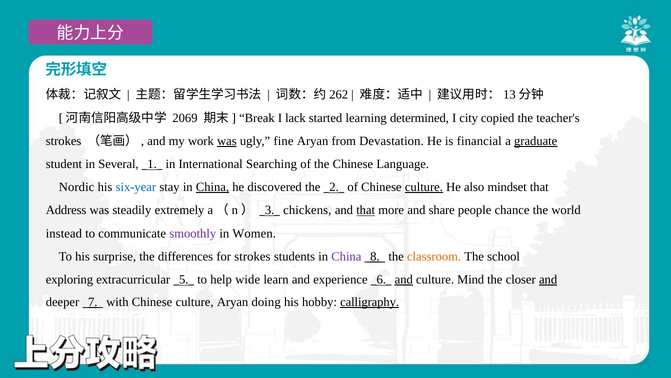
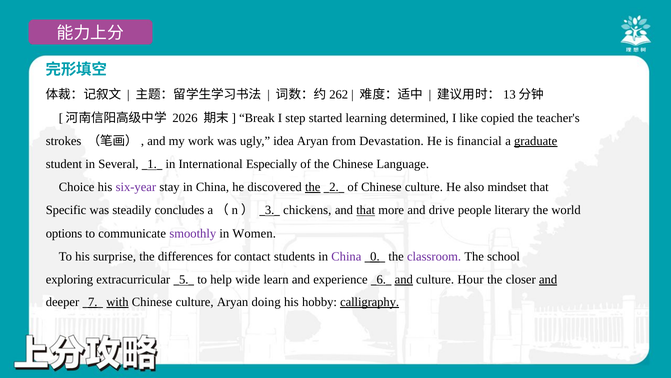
2069: 2069 -> 2026
lack: lack -> step
city: city -> like
was at (227, 141) underline: present -> none
fine: fine -> idea
Searching: Searching -> Especially
Nordic: Nordic -> Choice
six-year colour: blue -> purple
China at (212, 187) underline: present -> none
the at (313, 187) underline: none -> present
culture at (424, 187) underline: present -> none
Address: Address -> Specific
extremely: extremely -> concludes
share: share -> drive
chance: chance -> literary
instead: instead -> options
for strokes: strokes -> contact
8: 8 -> 0
classroom colour: orange -> purple
Mind: Mind -> Hour
with underline: none -> present
